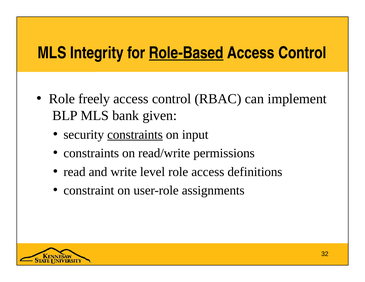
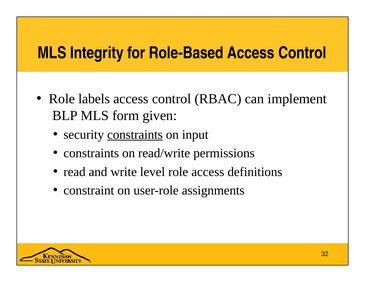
Role-Based underline: present -> none
freely: freely -> labels
bank: bank -> form
